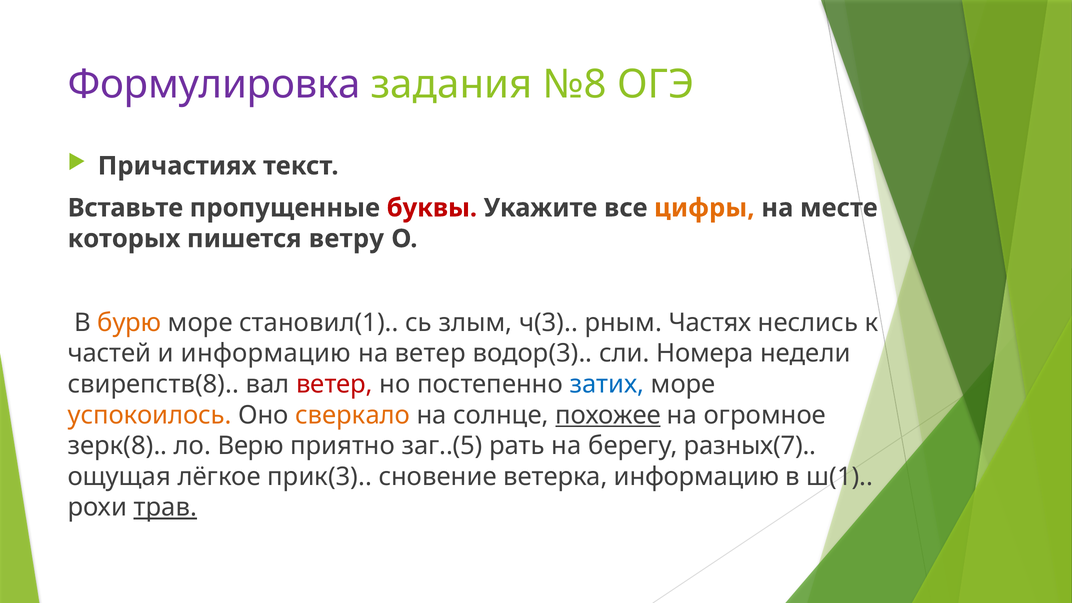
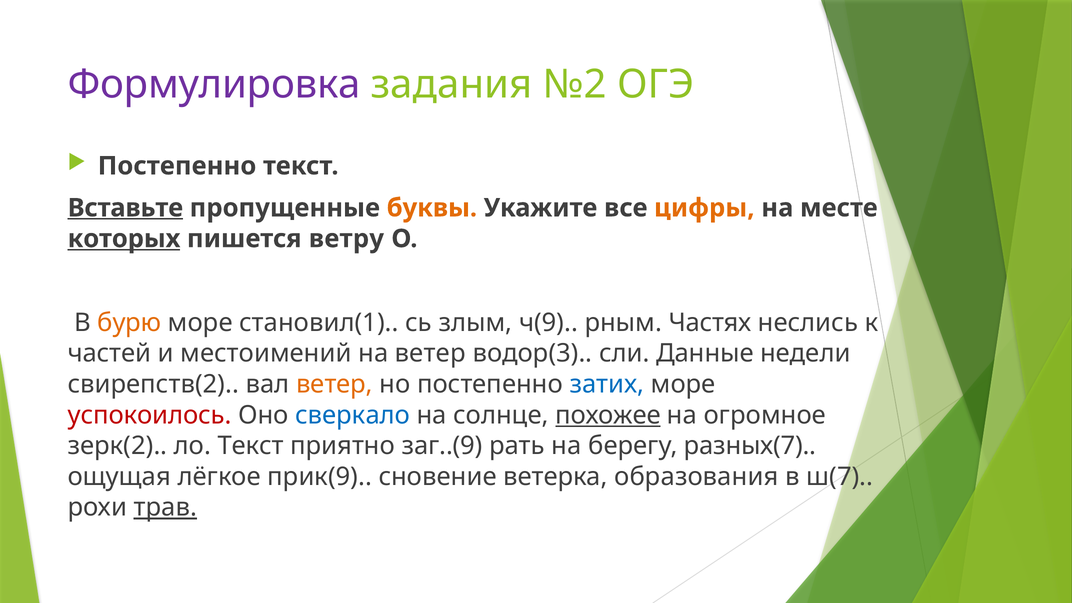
№8: №8 -> №2
Причастиях at (177, 166): Причастиях -> Постепенно
Вставьте underline: none -> present
буквы colour: red -> orange
которых underline: none -> present
ч(3: ч(3 -> ч(9
и информацию: информацию -> местоимений
Номера: Номера -> Данные
свирепств(8: свирепств(8 -> свирепств(2
ветер at (334, 384) colour: red -> orange
успокоилось colour: orange -> red
сверкало colour: orange -> blue
зерк(8: зерк(8 -> зерк(2
ло Верю: Верю -> Текст
заг..(5: заг..(5 -> заг..(9
прик(3: прик(3 -> прик(9
ветерка информацию: информацию -> образования
ш(1: ш(1 -> ш(7
